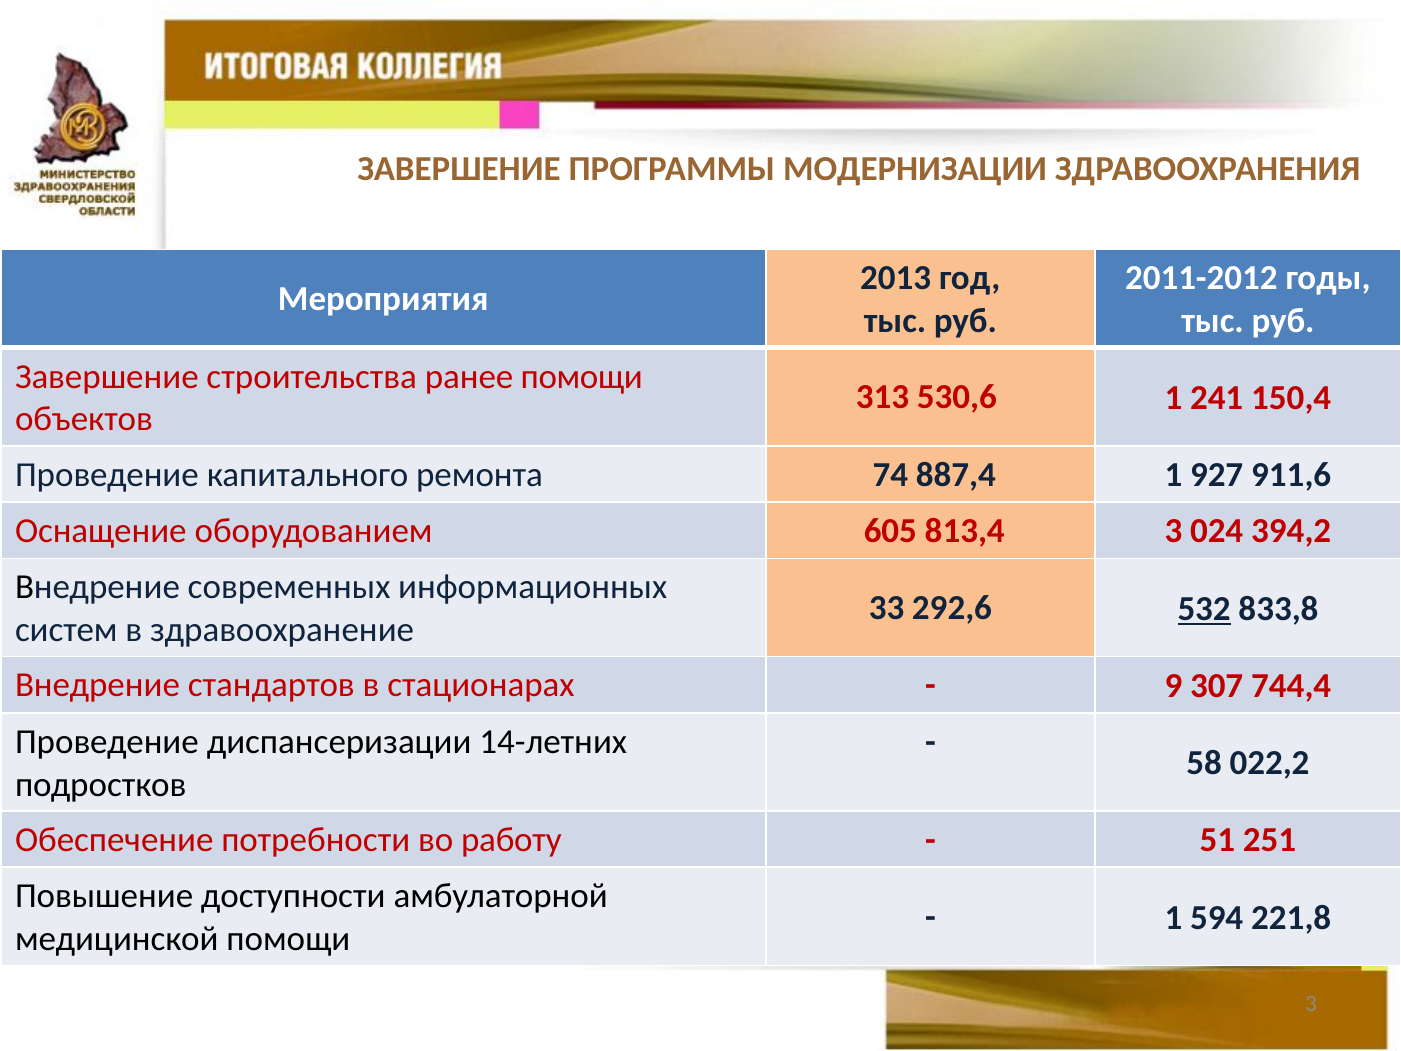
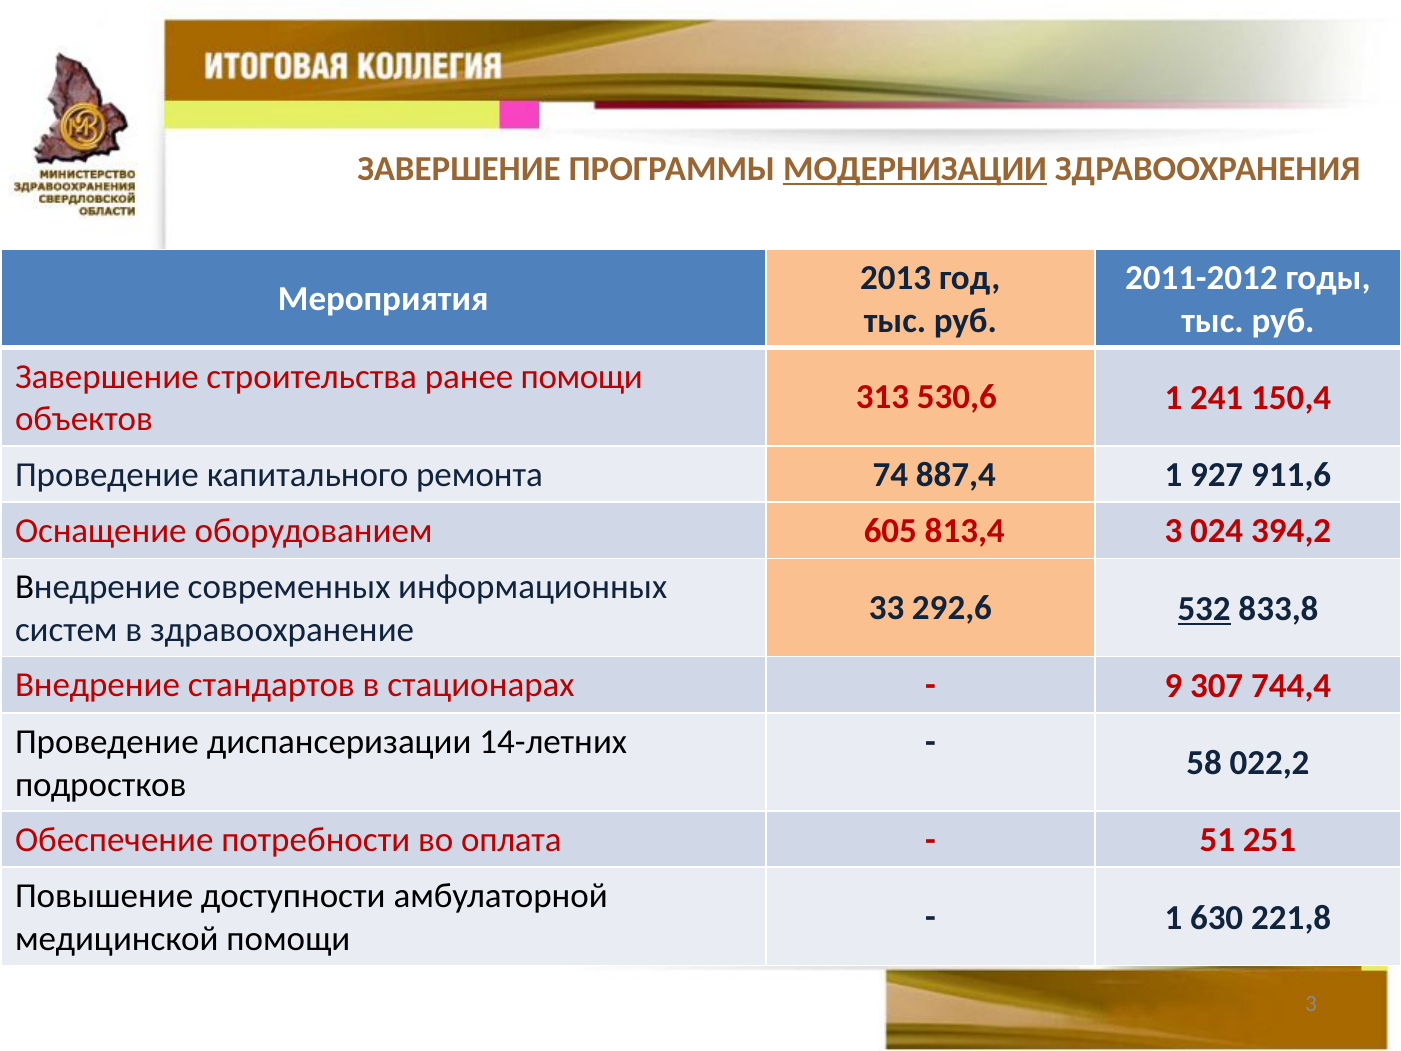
МОДЕРНИЗАЦИИ underline: none -> present
работу: работу -> оплата
594: 594 -> 630
